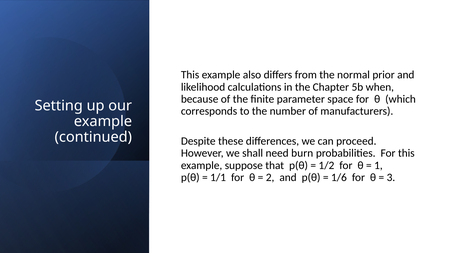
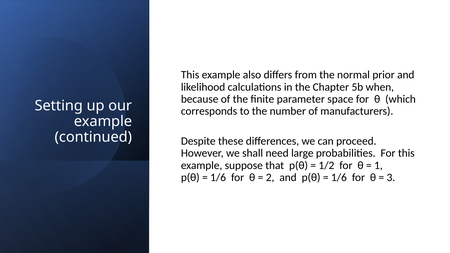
burn: burn -> large
1/1 at (218, 178): 1/1 -> 1/6
